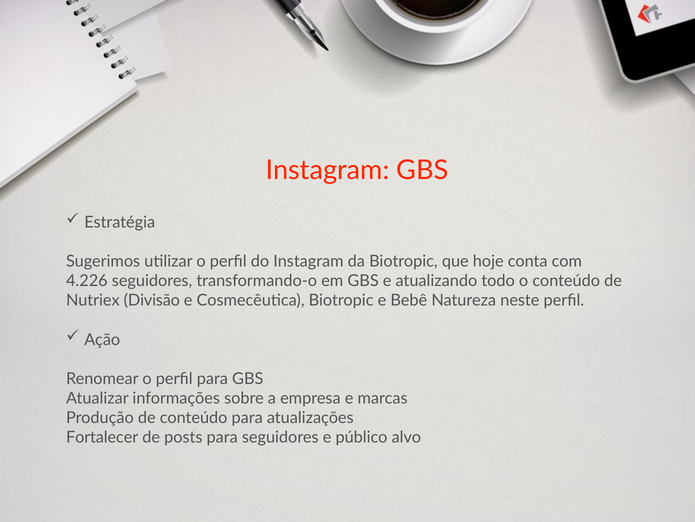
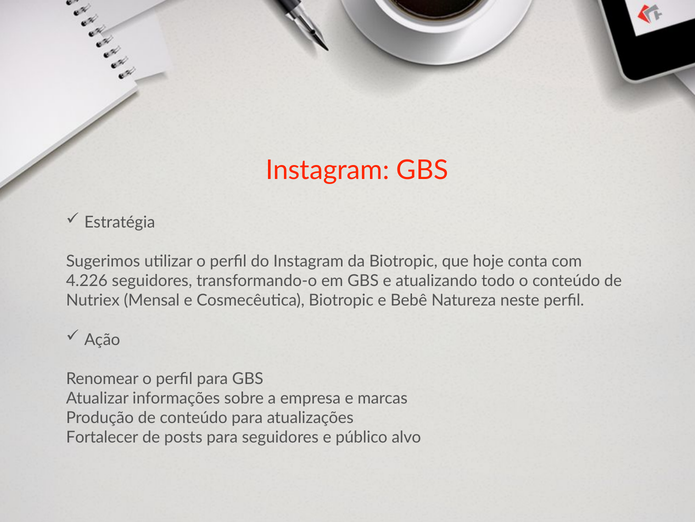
Divisão: Divisão -> Mensal
